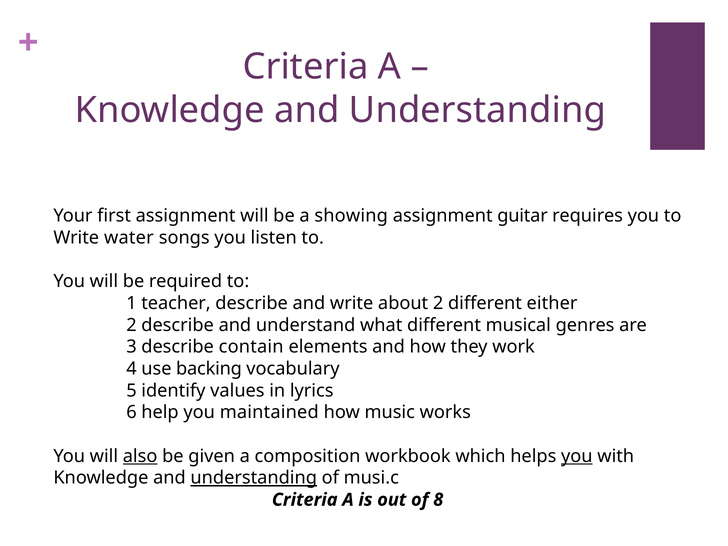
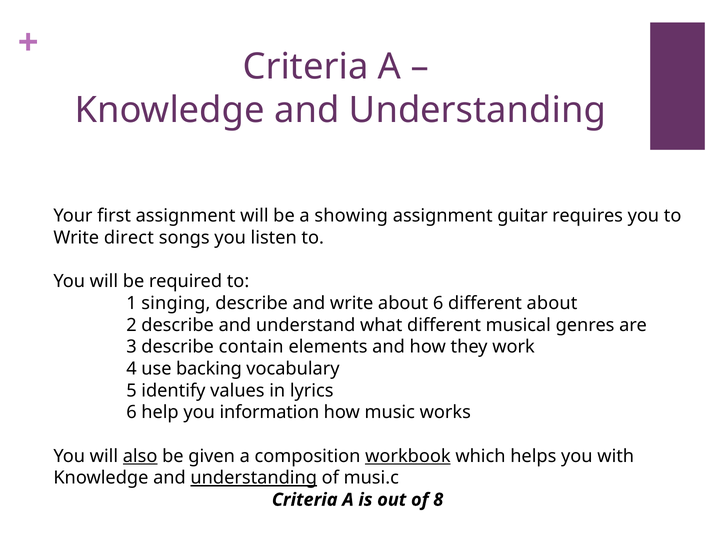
water: water -> direct
teacher: teacher -> singing
about 2: 2 -> 6
different either: either -> about
maintained: maintained -> information
workbook underline: none -> present
you at (577, 456) underline: present -> none
